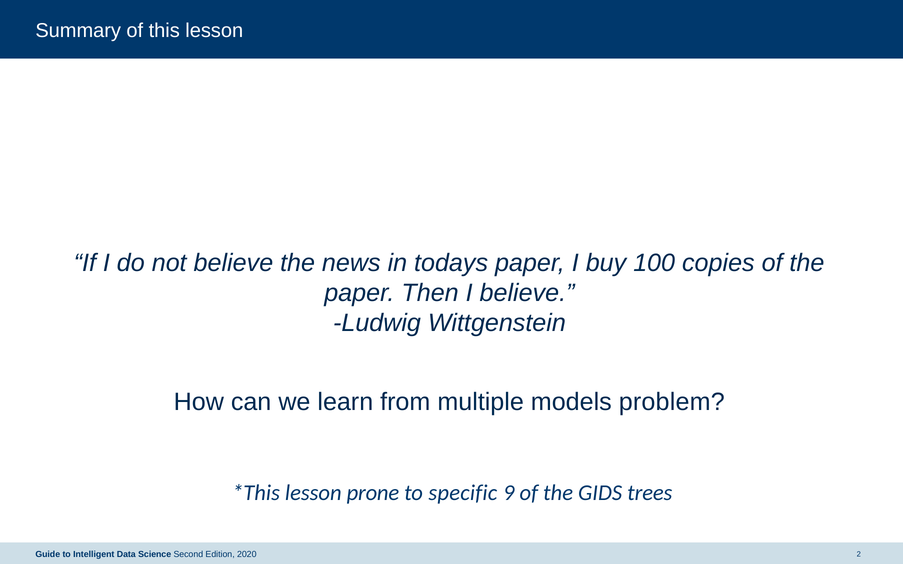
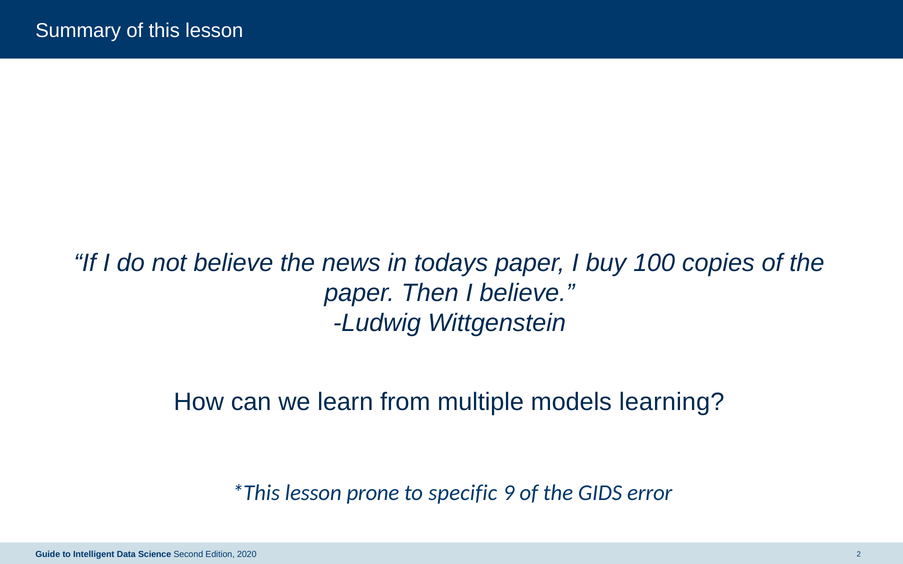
problem: problem -> learning
trees: trees -> error
